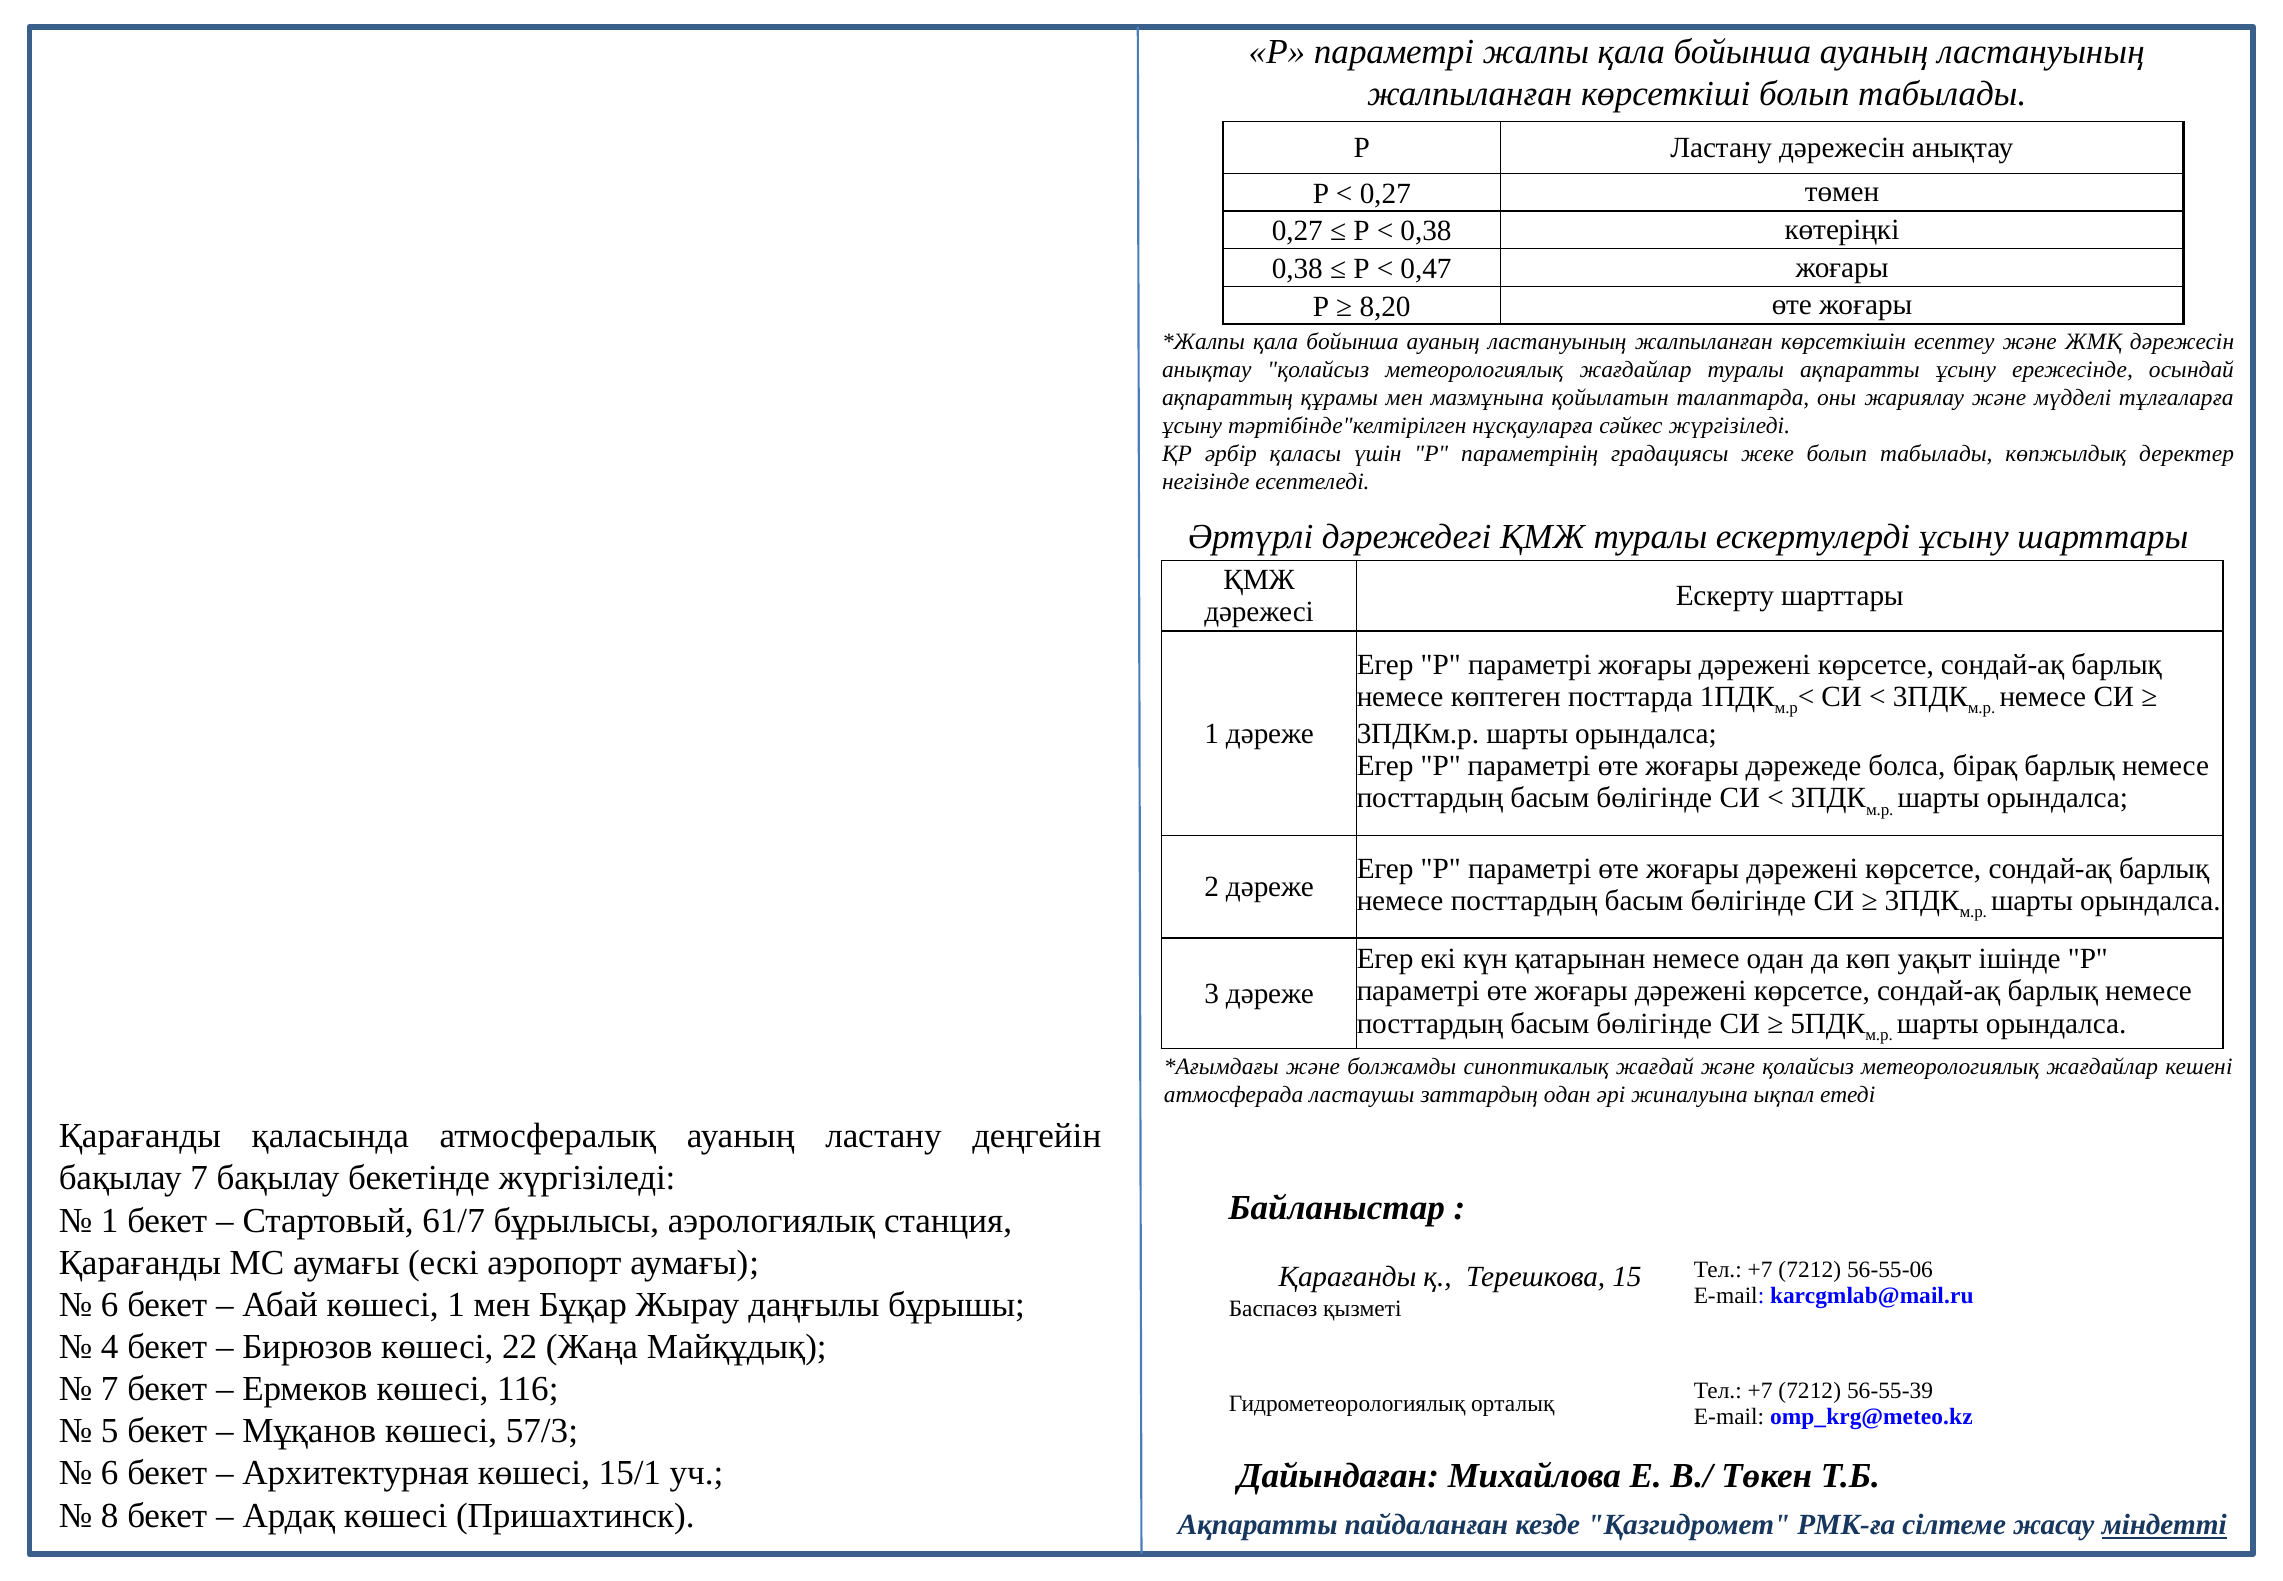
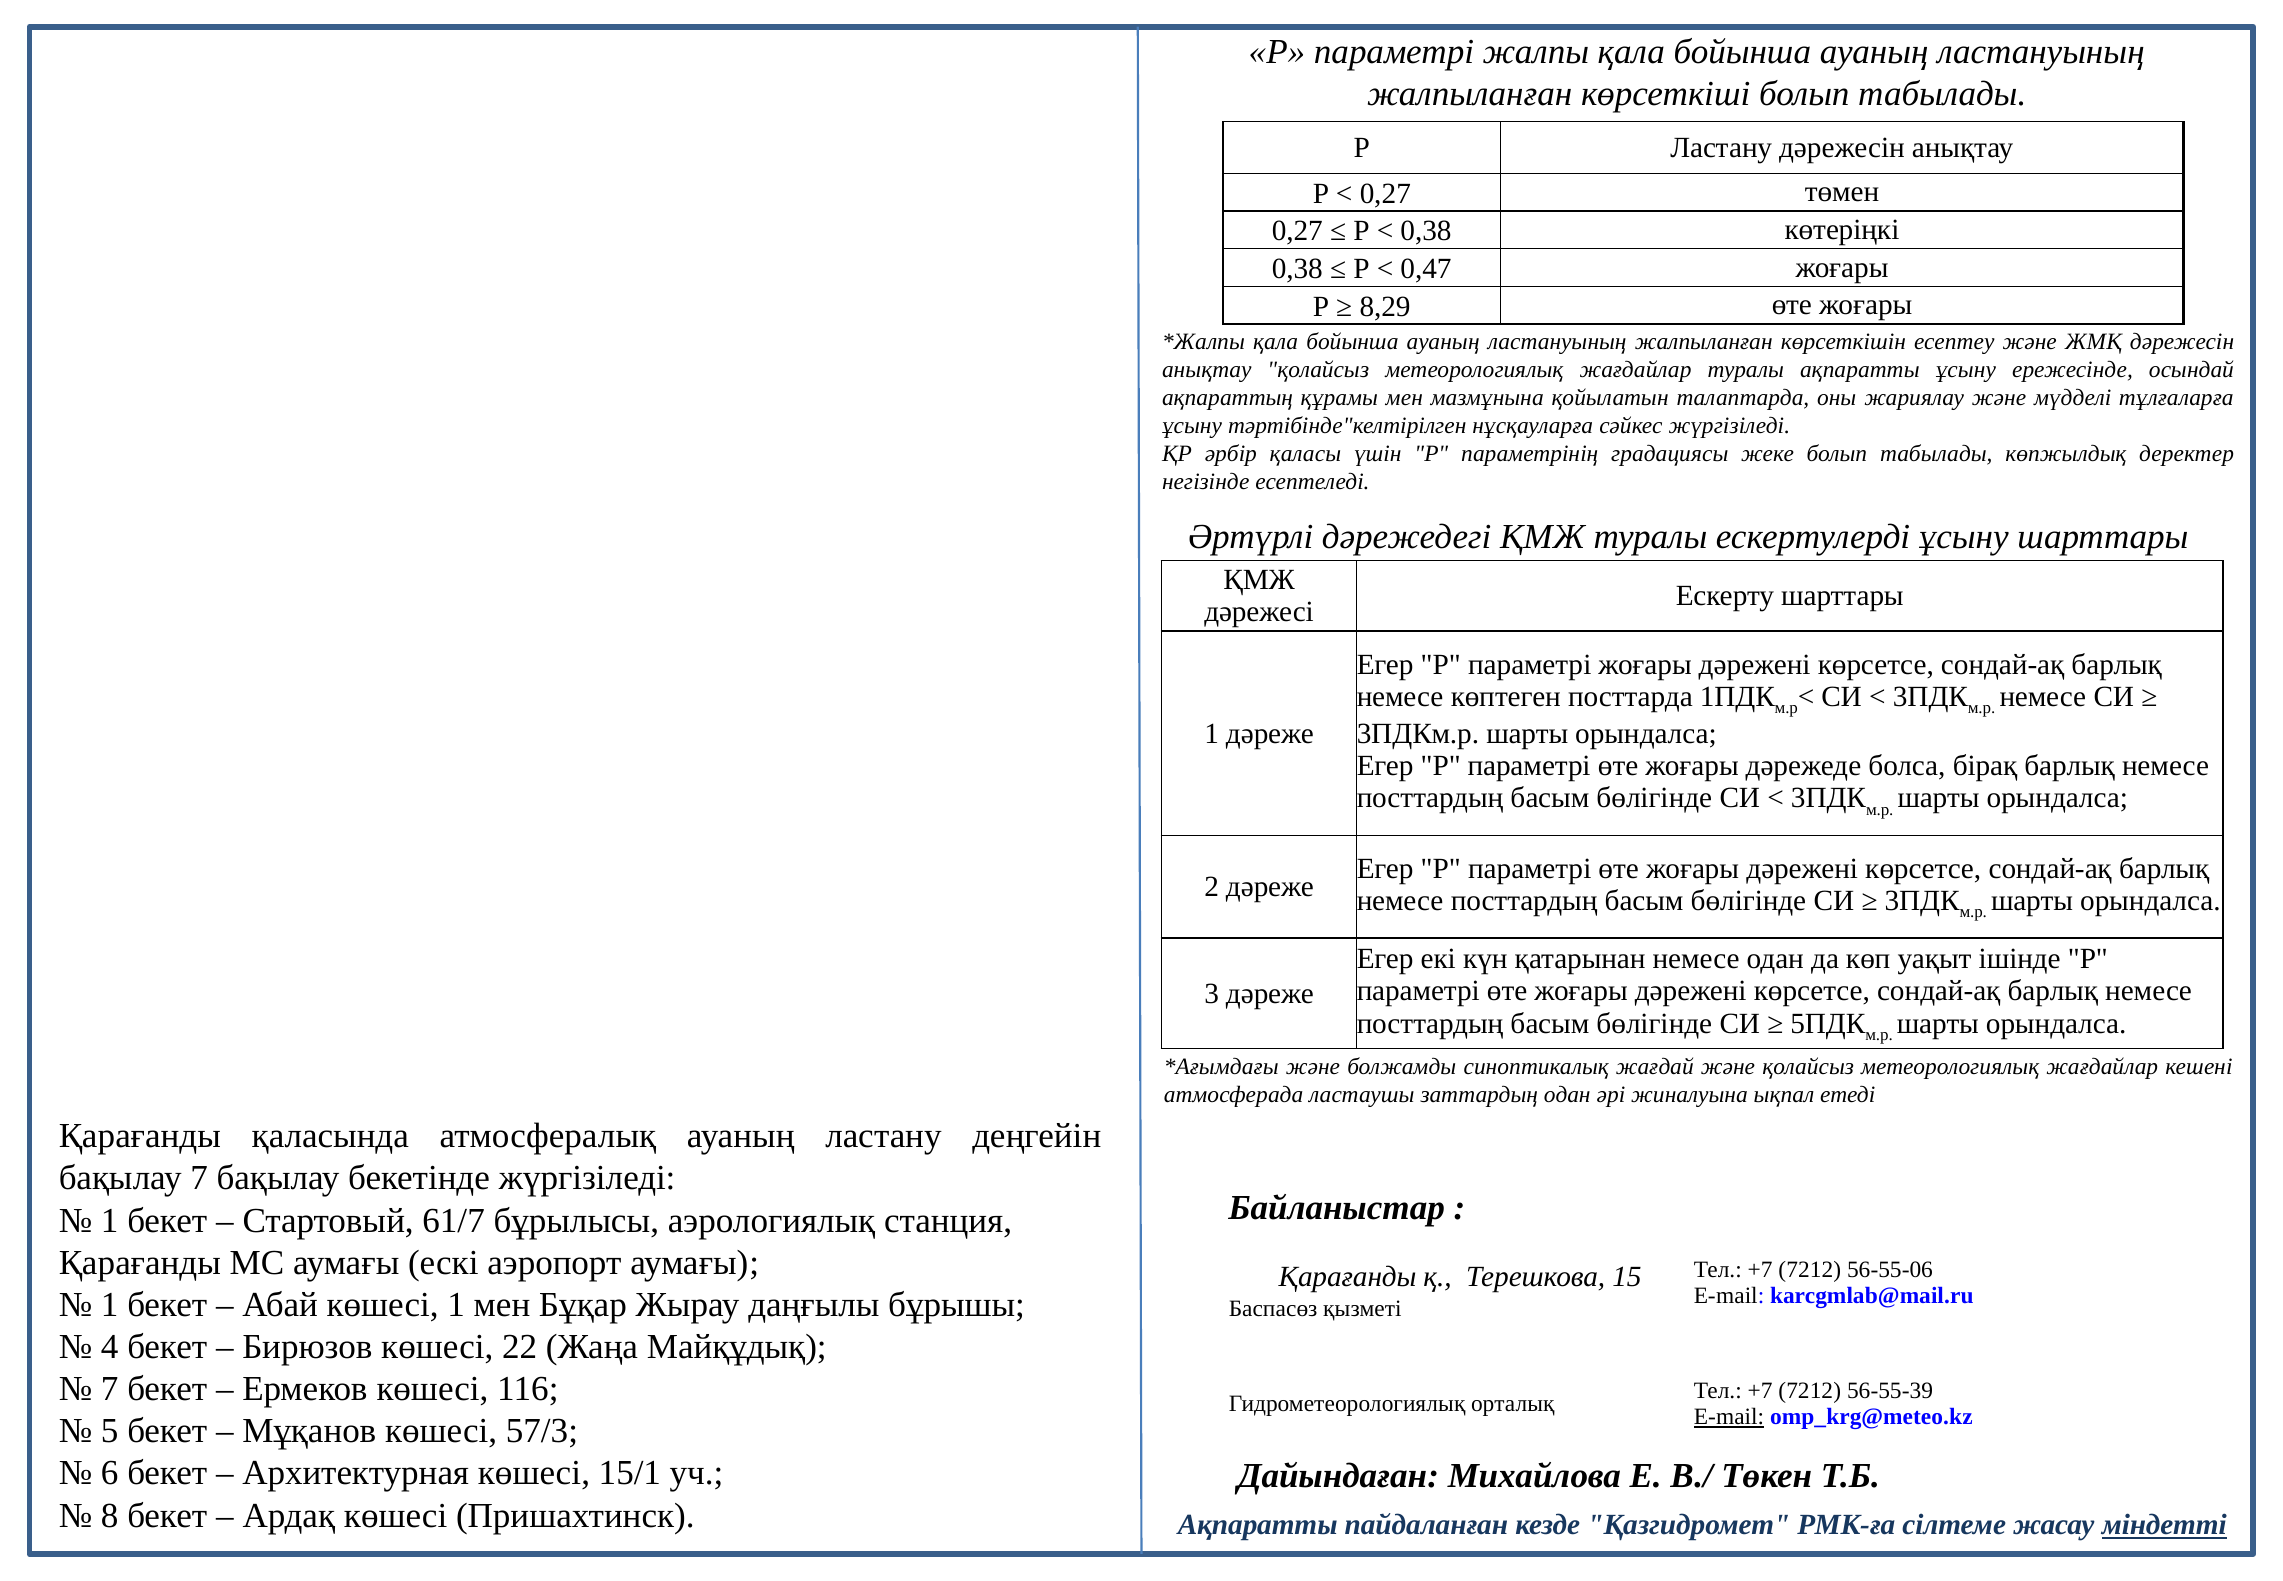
8,20: 8,20 -> 8,29
6 at (110, 1304): 6 -> 1
E-mail at (1729, 1417) underline: none -> present
